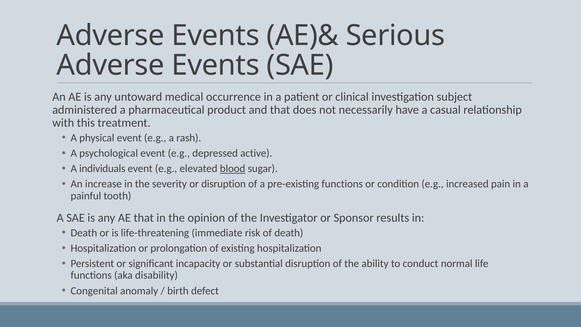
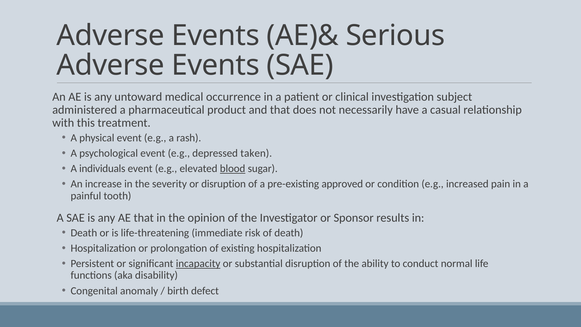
active: active -> taken
pre-existing functions: functions -> approved
incapacity underline: none -> present
